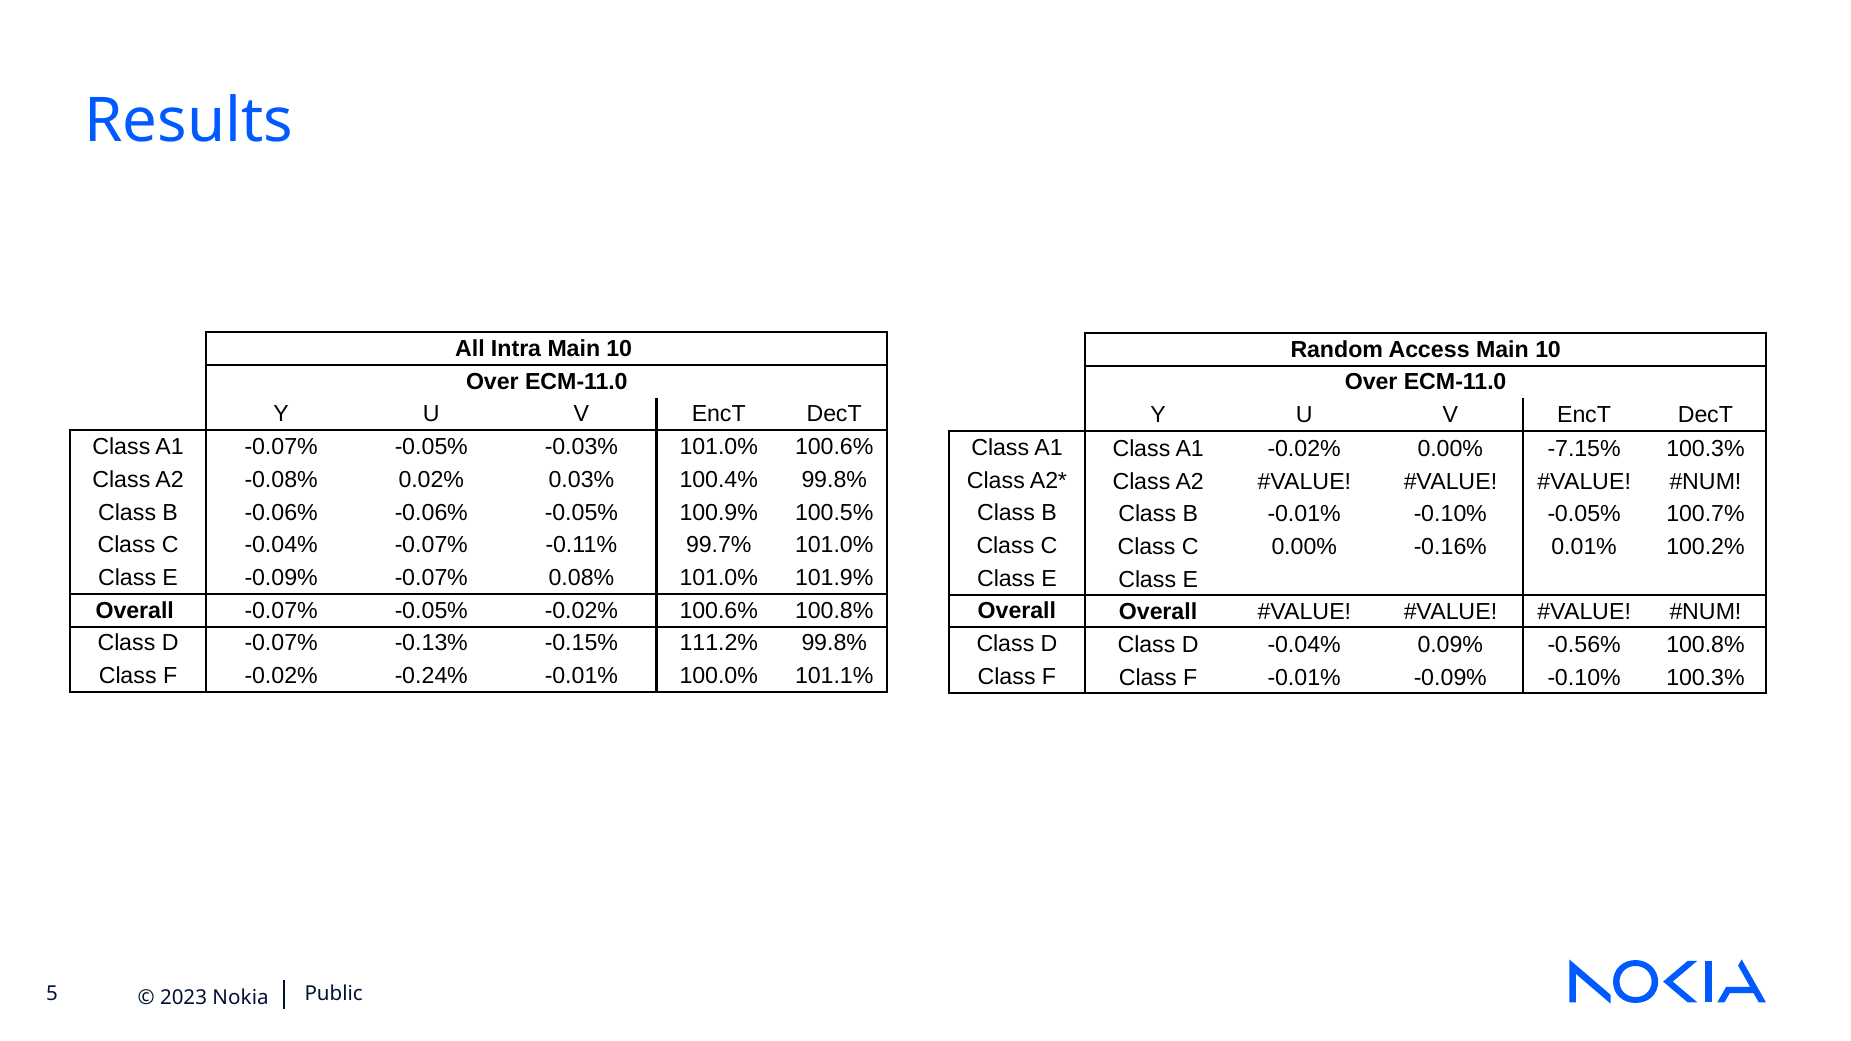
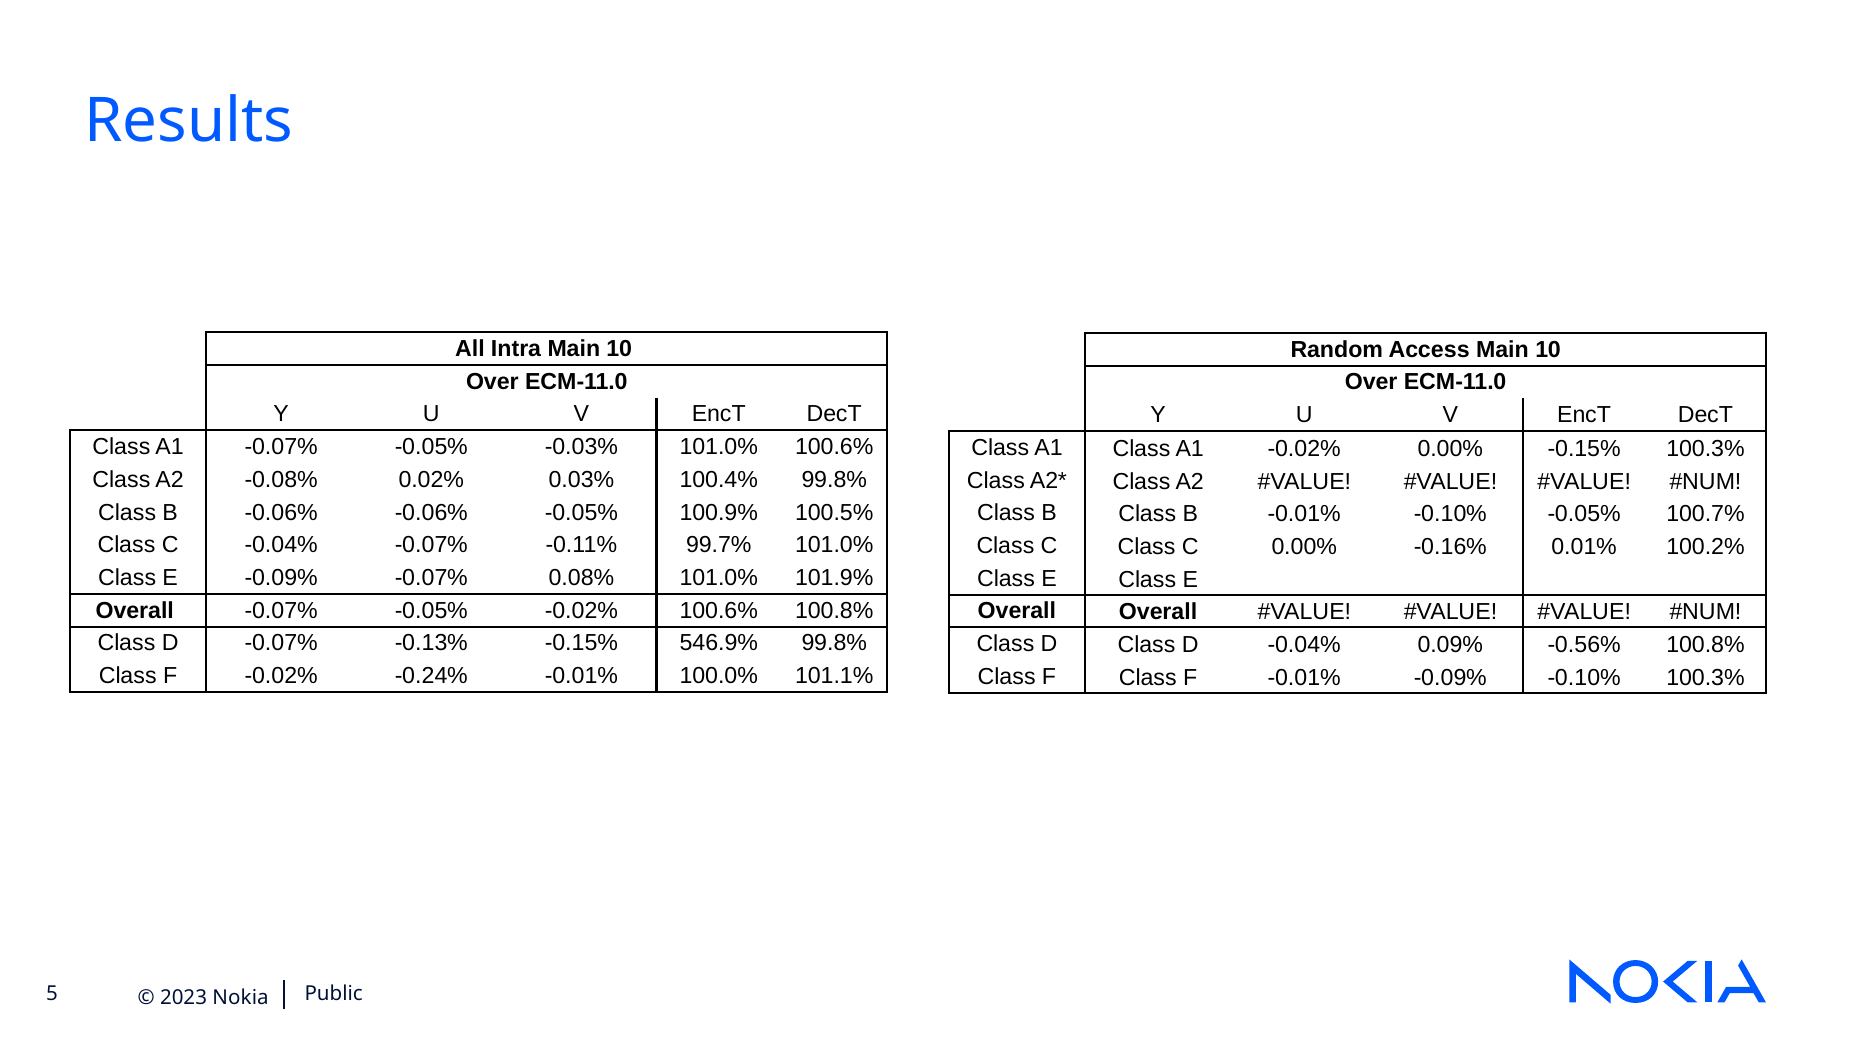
0.00% -7.15%: -7.15% -> -0.15%
111.2%: 111.2% -> 546.9%
